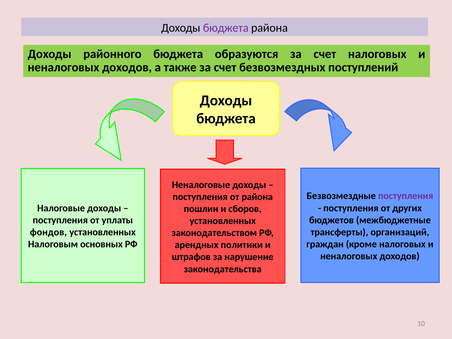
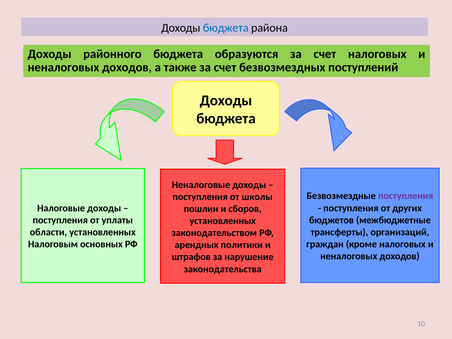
бюджета at (226, 28) colour: purple -> blue
от района: района -> школы
фондов: фондов -> области
